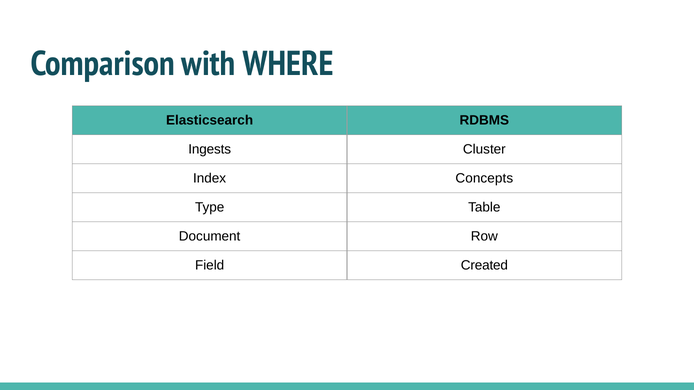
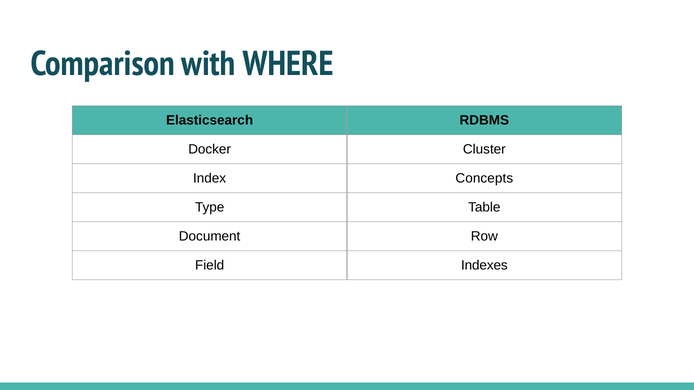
Ingests: Ingests -> Docker
Created: Created -> Indexes
